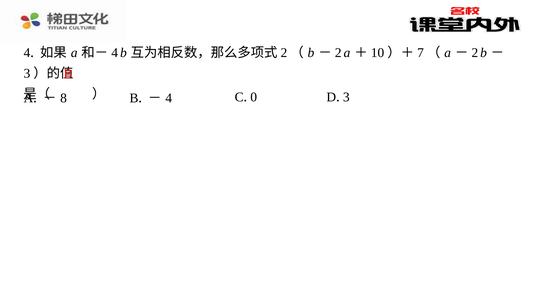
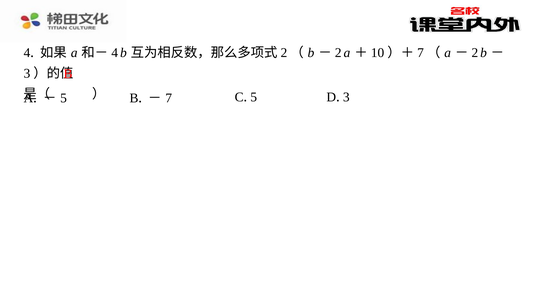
8 at (64, 98): 8 -> 5
4 at (169, 98): 4 -> 7
0 at (254, 97): 0 -> 5
